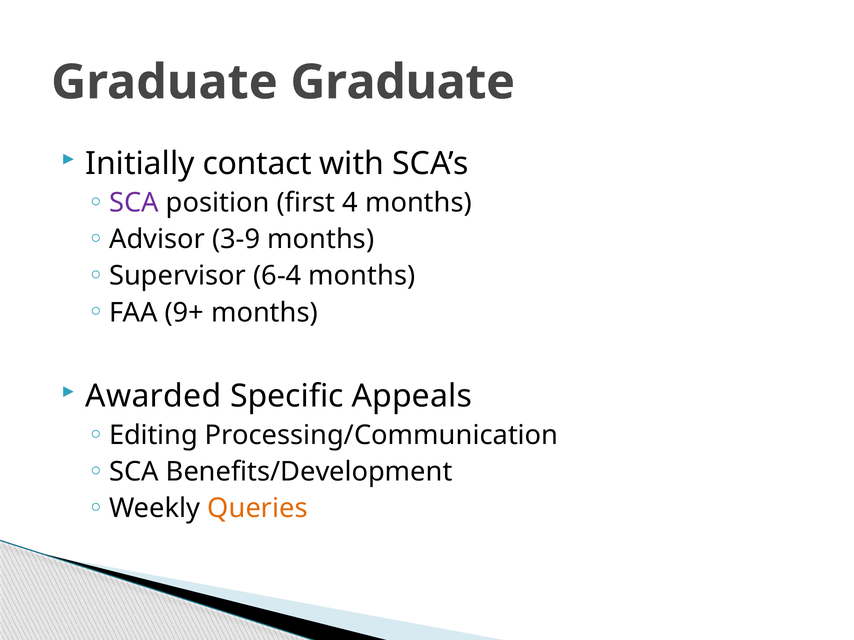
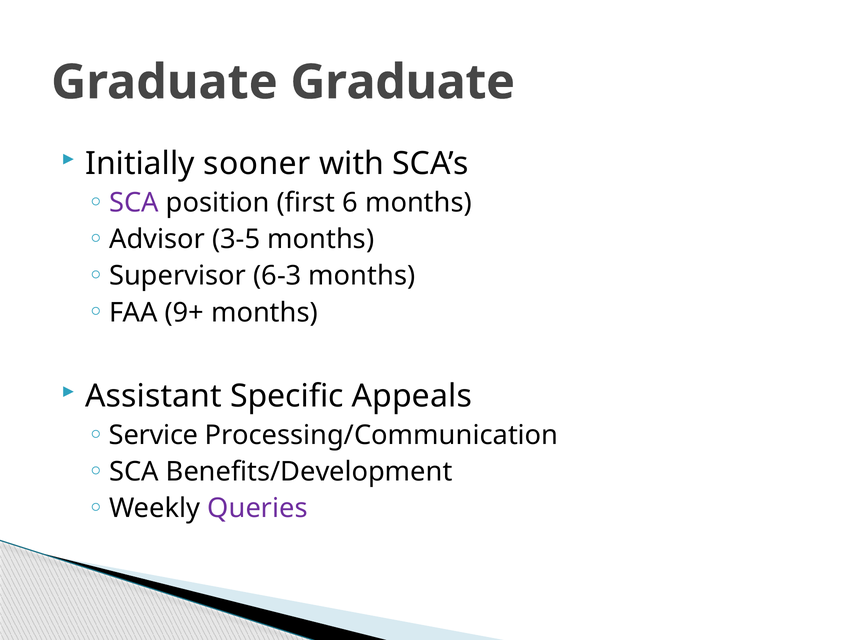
contact: contact -> sooner
4: 4 -> 6
3-9: 3-9 -> 3-5
6-4: 6-4 -> 6-3
Awarded: Awarded -> Assistant
Editing: Editing -> Service
Queries colour: orange -> purple
